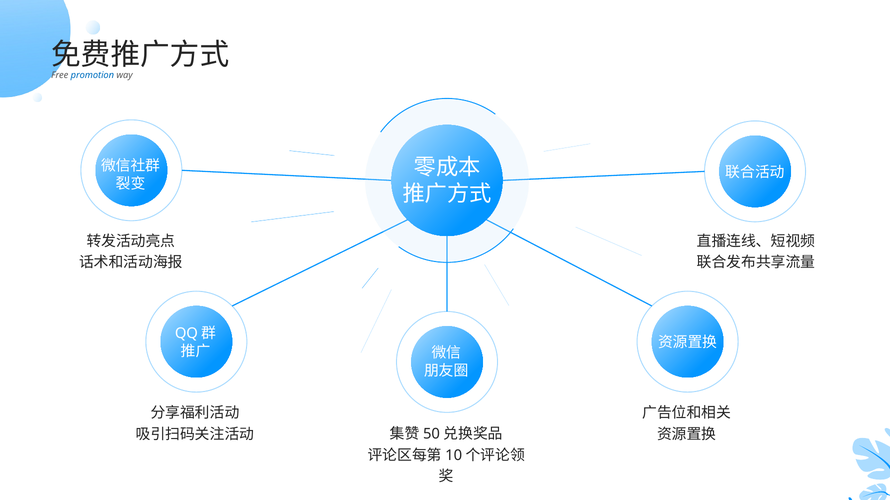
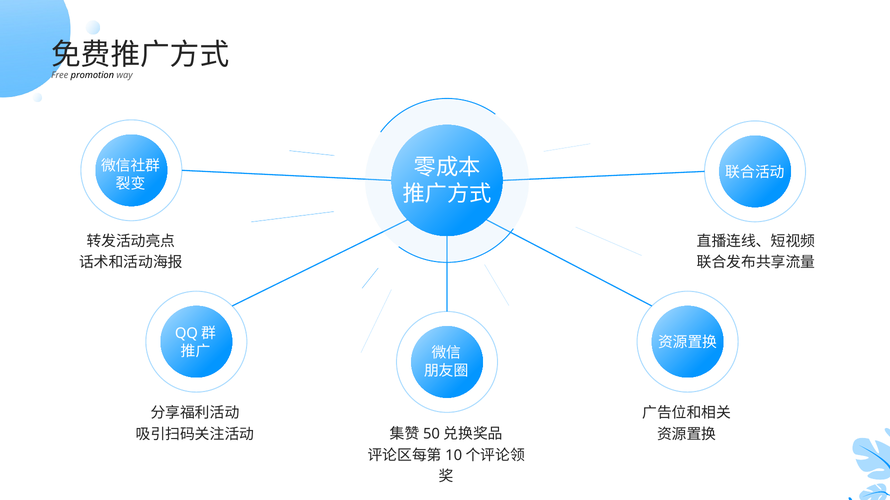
promotion colour: blue -> black
